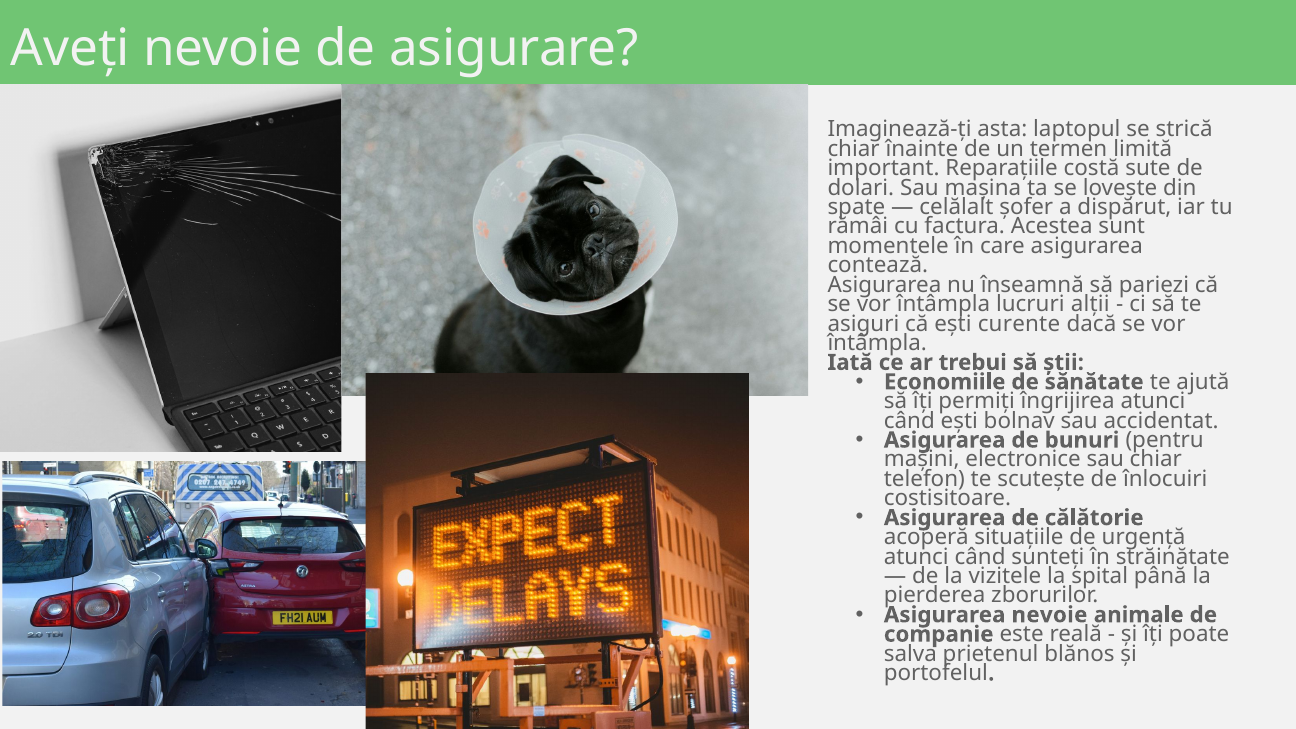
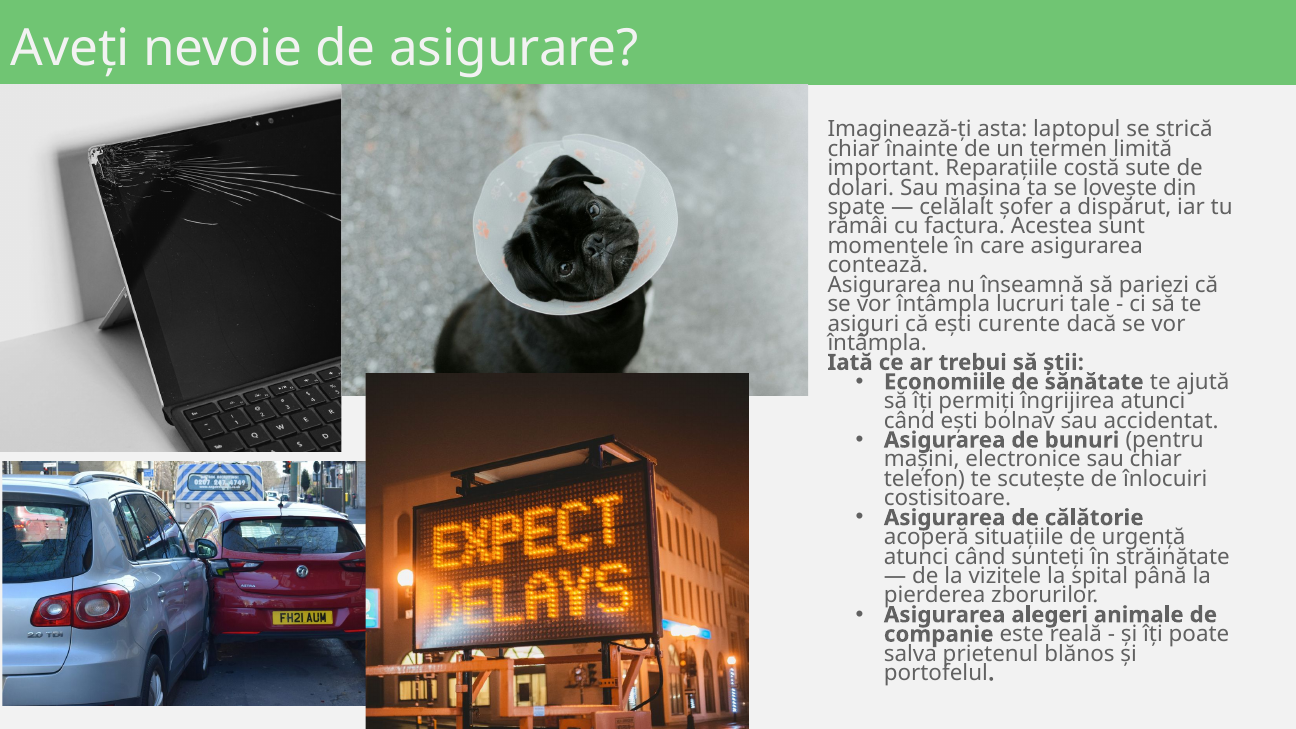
alții: alții -> tale
Asigurarea nevoie: nevoie -> alegeri
